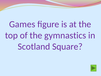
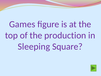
gymnastics: gymnastics -> production
Scotland: Scotland -> Sleeping
